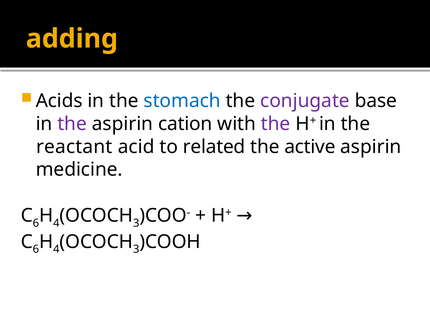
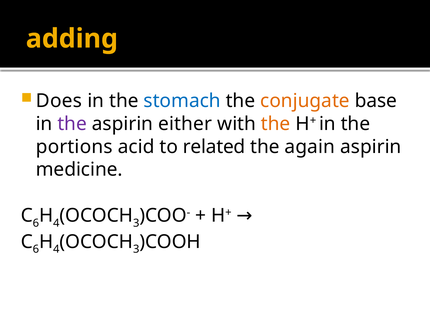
Acids: Acids -> Does
conjugate colour: purple -> orange
cation: cation -> either
the at (276, 124) colour: purple -> orange
reactant: reactant -> portions
active: active -> again
